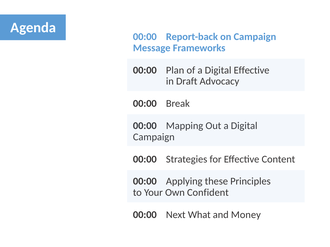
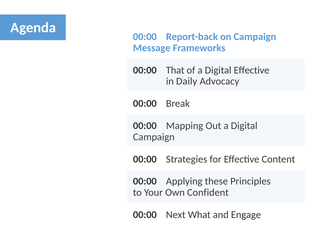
Plan: Plan -> That
Draft: Draft -> Daily
Money: Money -> Engage
